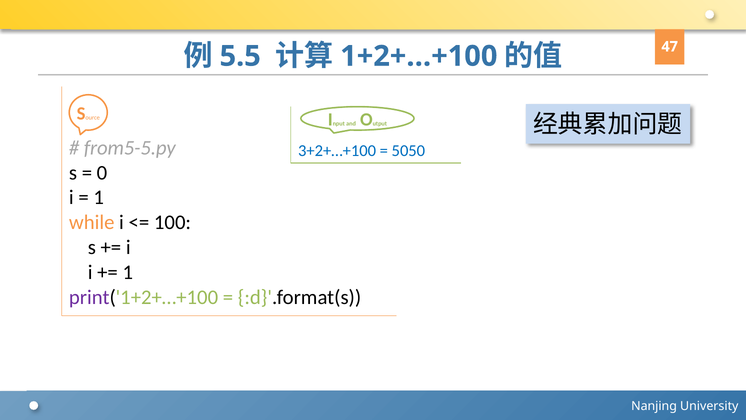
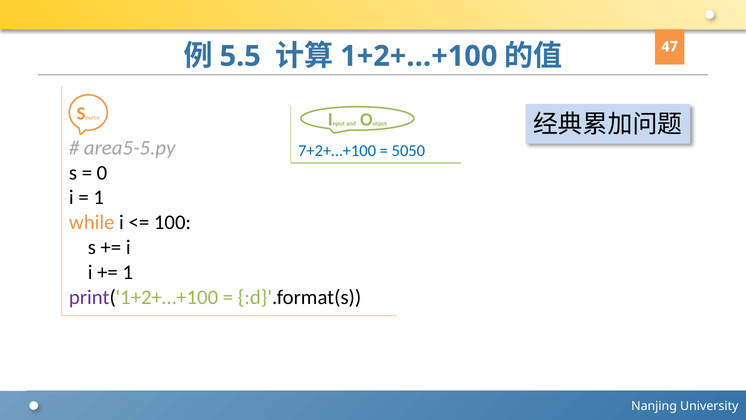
from5-5.py: from5-5.py -> area5-5.py
3+2+…+100: 3+2+…+100 -> 7+2+…+100
